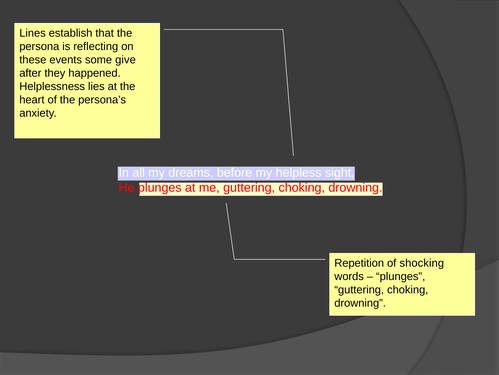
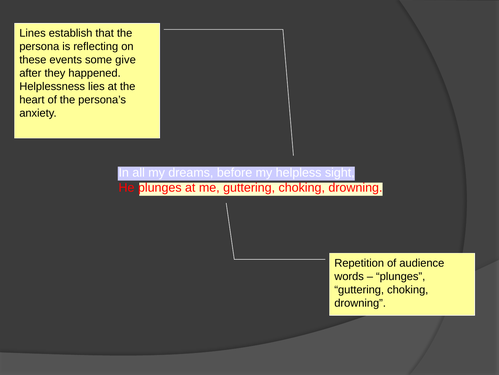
shocking: shocking -> audience
